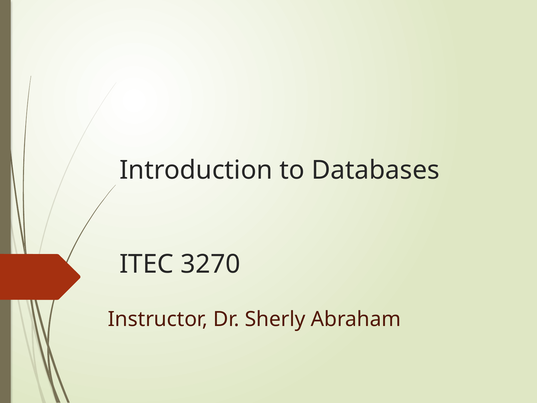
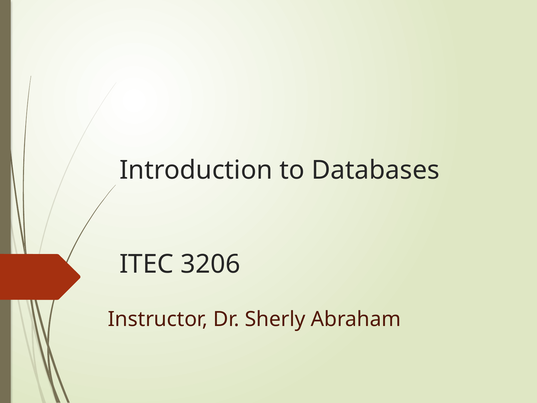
3270: 3270 -> 3206
